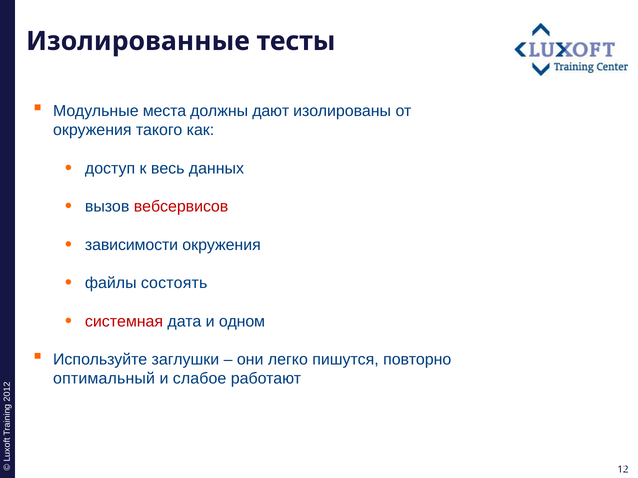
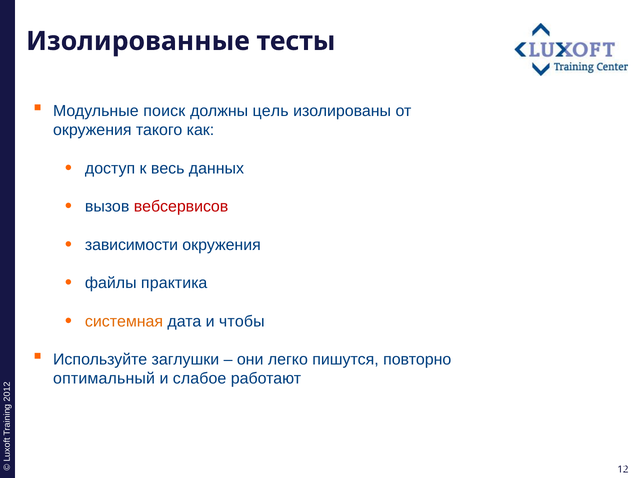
места: места -> поиск
дают: дают -> цель
состоять: состоять -> практика
системная colour: red -> orange
одном: одном -> чтобы
